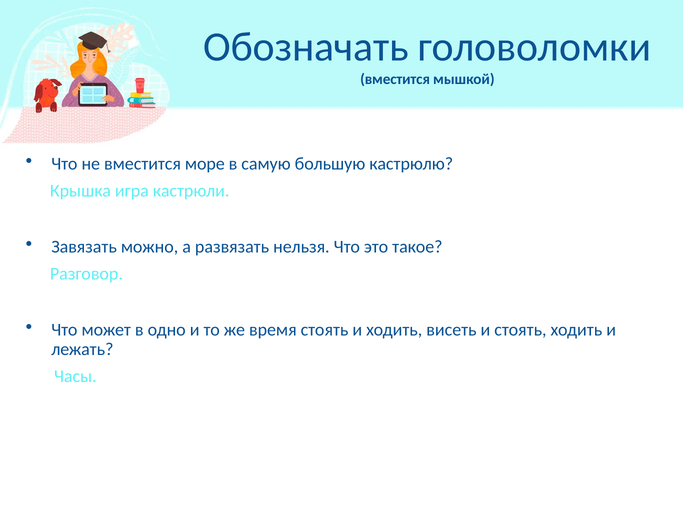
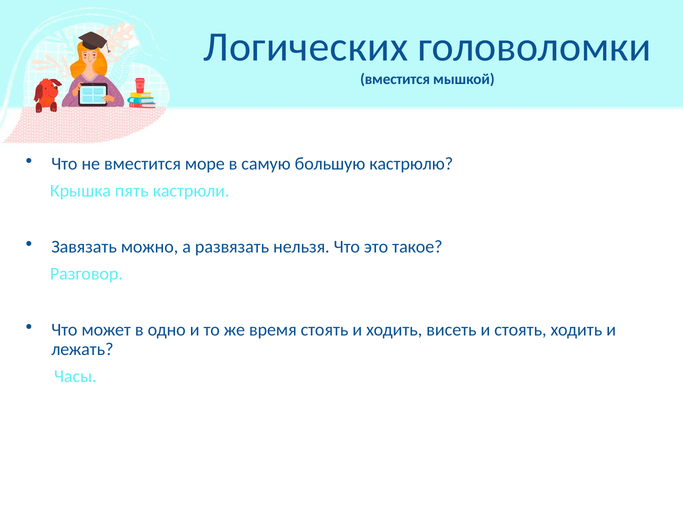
Обозначать: Обозначать -> Логических
игра: игра -> пять
